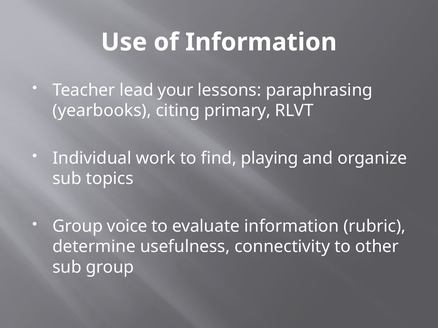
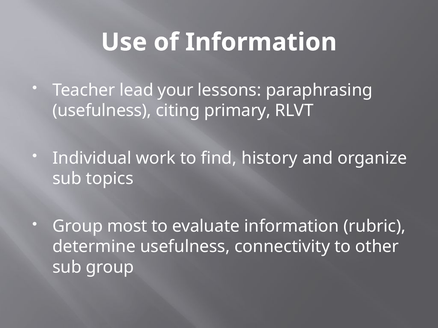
yearbooks at (102, 111): yearbooks -> usefulness
playing: playing -> history
voice: voice -> most
